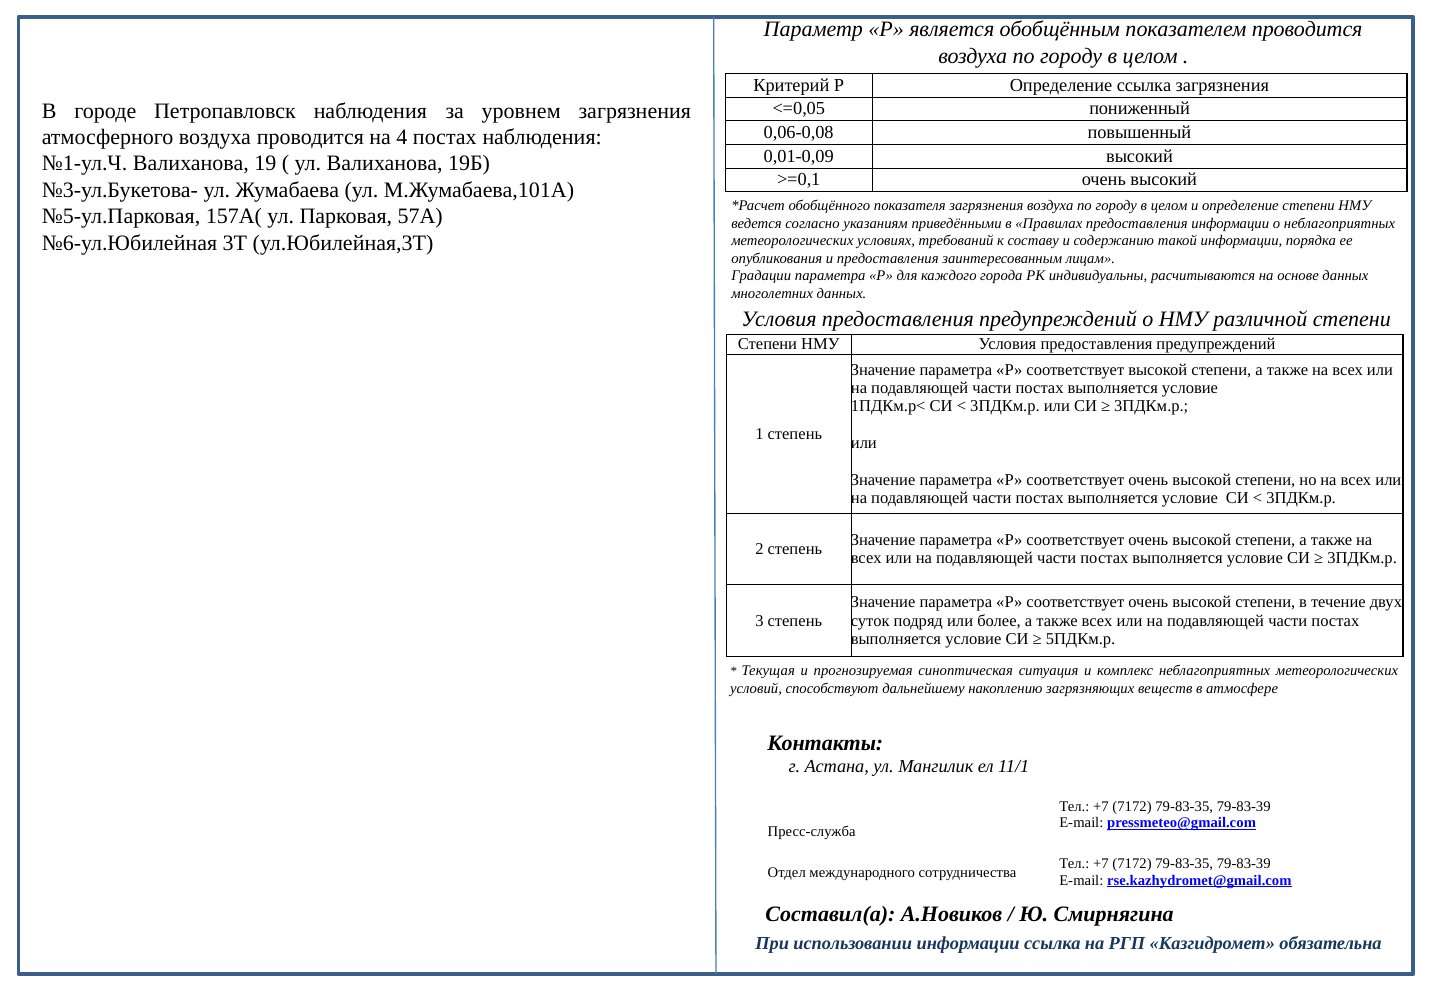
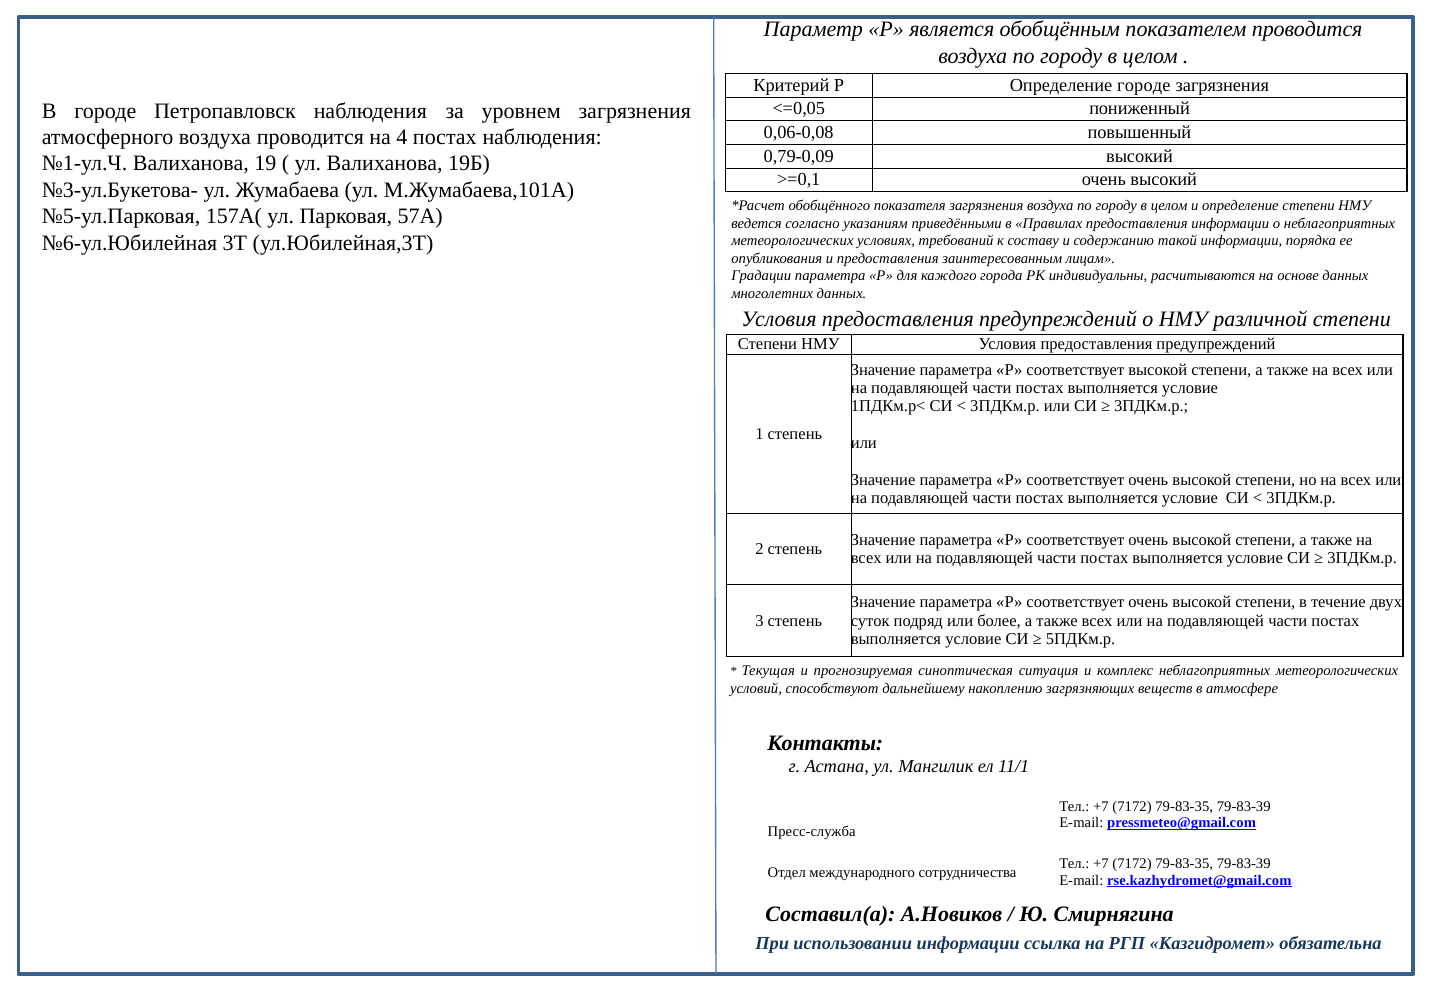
Определение ссылка: ссылка -> городе
0,01-0,09: 0,01-0,09 -> 0,79-0,09
